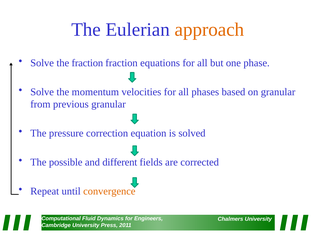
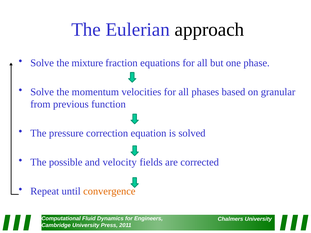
approach colour: orange -> black
the fraction: fraction -> mixture
previous granular: granular -> function
different: different -> velocity
